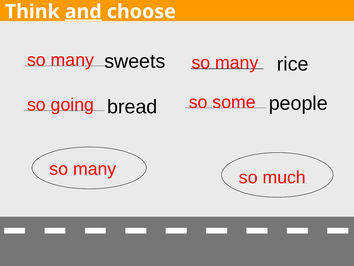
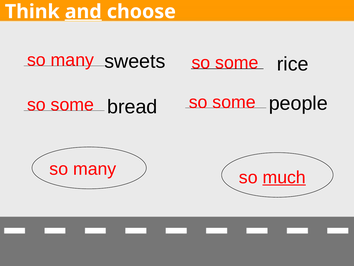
many at (237, 63): many -> some
going at (72, 105): going -> some
much underline: none -> present
